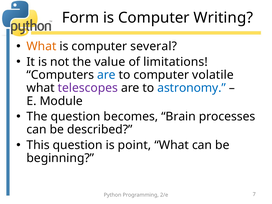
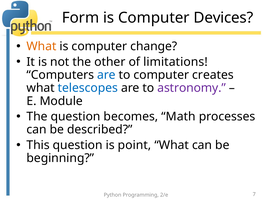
Writing: Writing -> Devices
several: several -> change
value: value -> other
volatile: volatile -> creates
telescopes colour: purple -> blue
astronomy colour: blue -> purple
Brain: Brain -> Math
